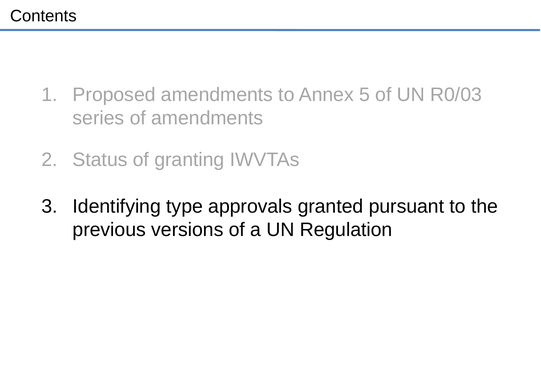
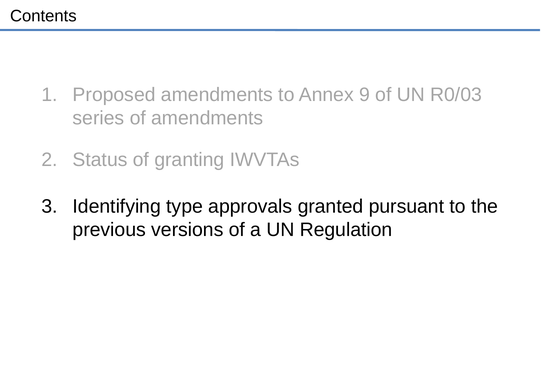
5: 5 -> 9
